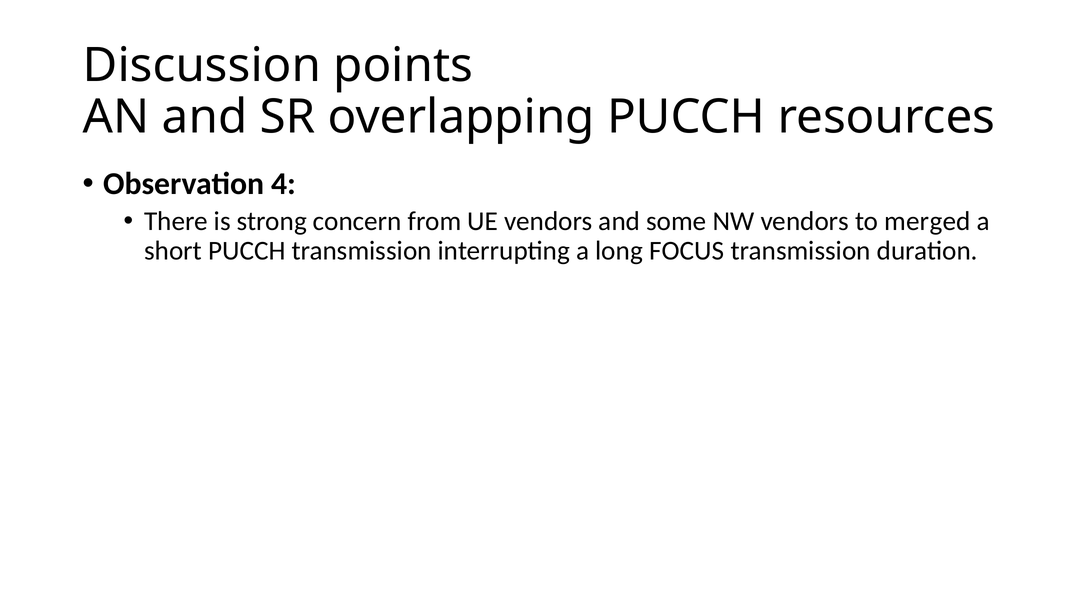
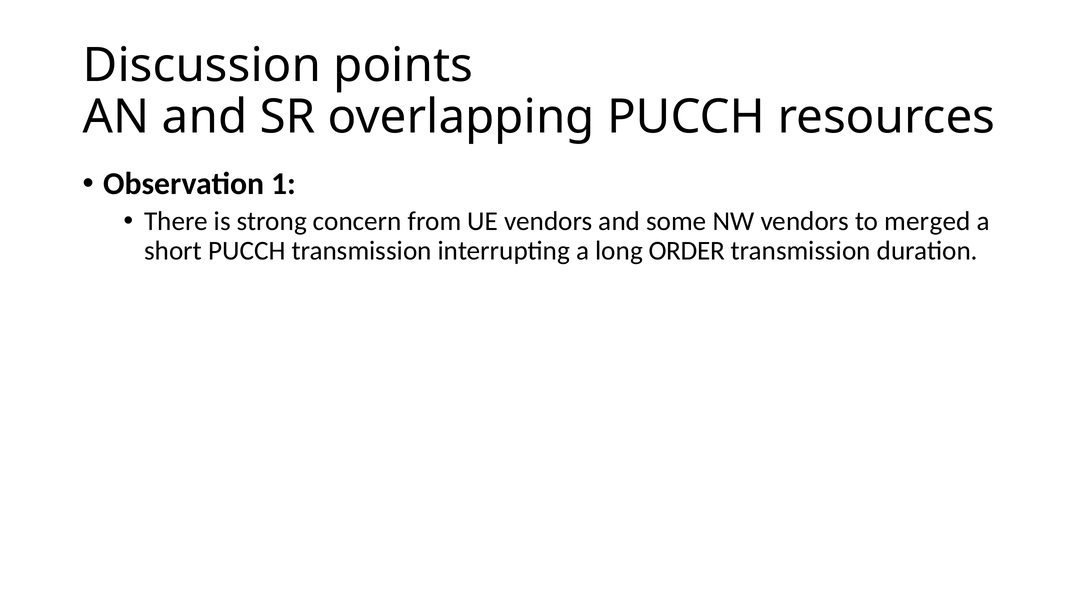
4: 4 -> 1
FOCUS: FOCUS -> ORDER
